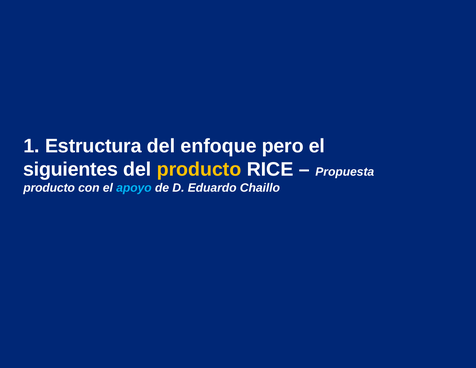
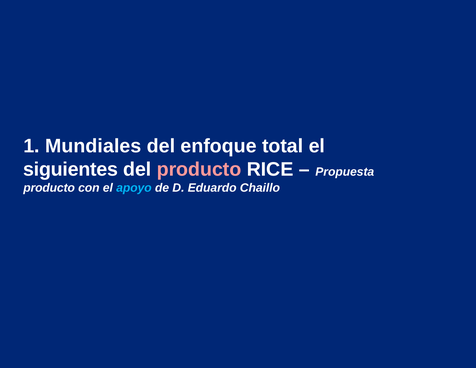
Estructura: Estructura -> Mundiales
pero: pero -> total
producto at (199, 169) colour: yellow -> pink
